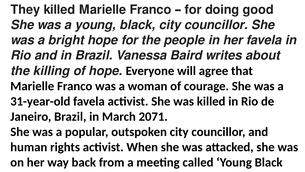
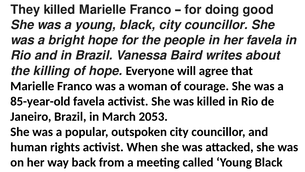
31-year-old: 31-year-old -> 85-year-old
2071: 2071 -> 2053
